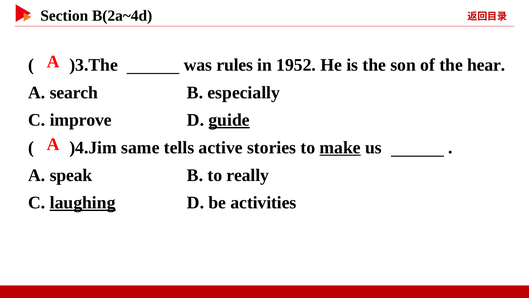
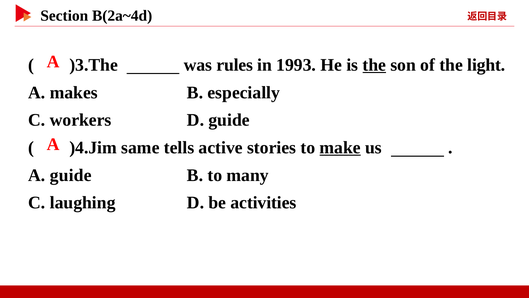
1952: 1952 -> 1993
the at (374, 65) underline: none -> present
hear: hear -> light
search: search -> makes
improve: improve -> workers
guide at (229, 120) underline: present -> none
A speak: speak -> guide
really: really -> many
laughing underline: present -> none
